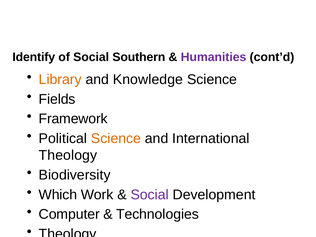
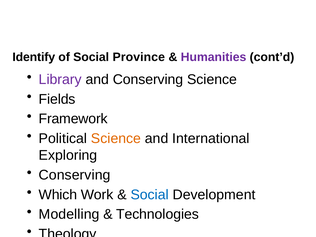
Southern: Southern -> Province
Library colour: orange -> purple
and Knowledge: Knowledge -> Conserving
Theology at (68, 155): Theology -> Exploring
Biodiversity at (75, 175): Biodiversity -> Conserving
Social at (150, 195) colour: purple -> blue
Computer: Computer -> Modelling
